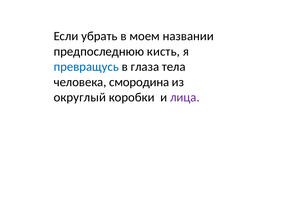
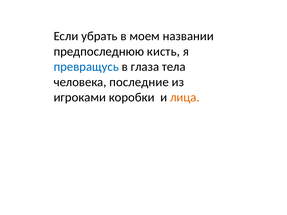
смородина: смородина -> последние
округлый: округлый -> игроками
лица colour: purple -> orange
